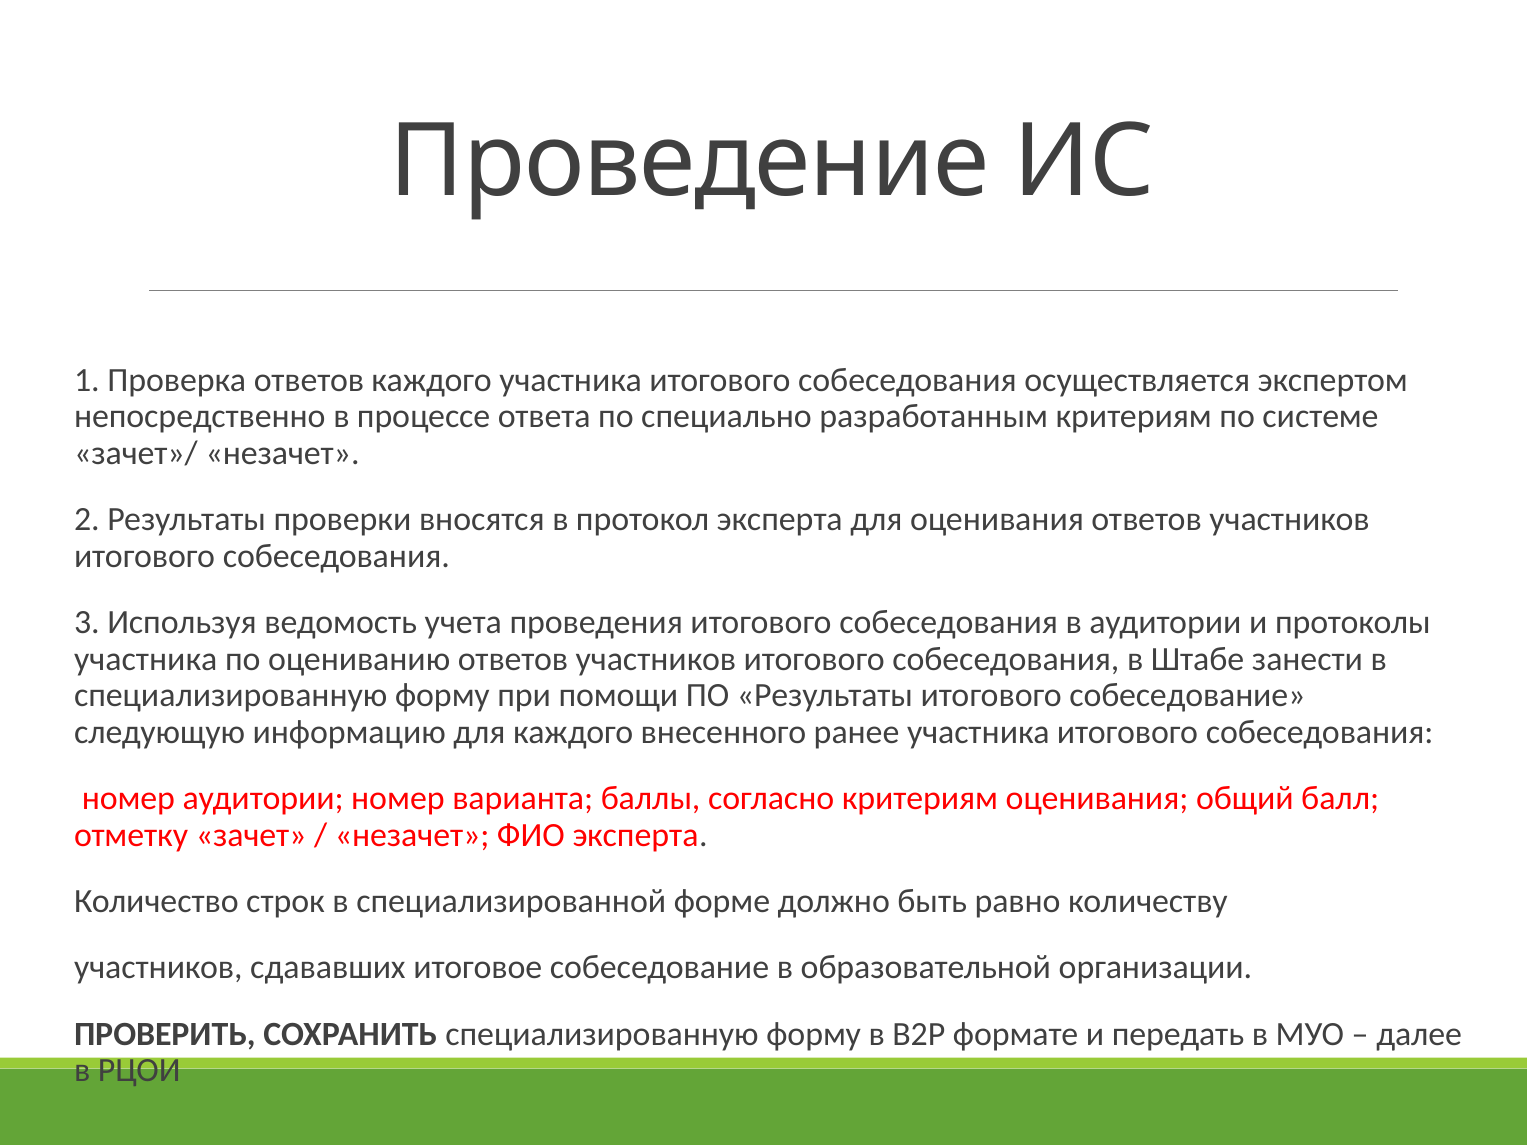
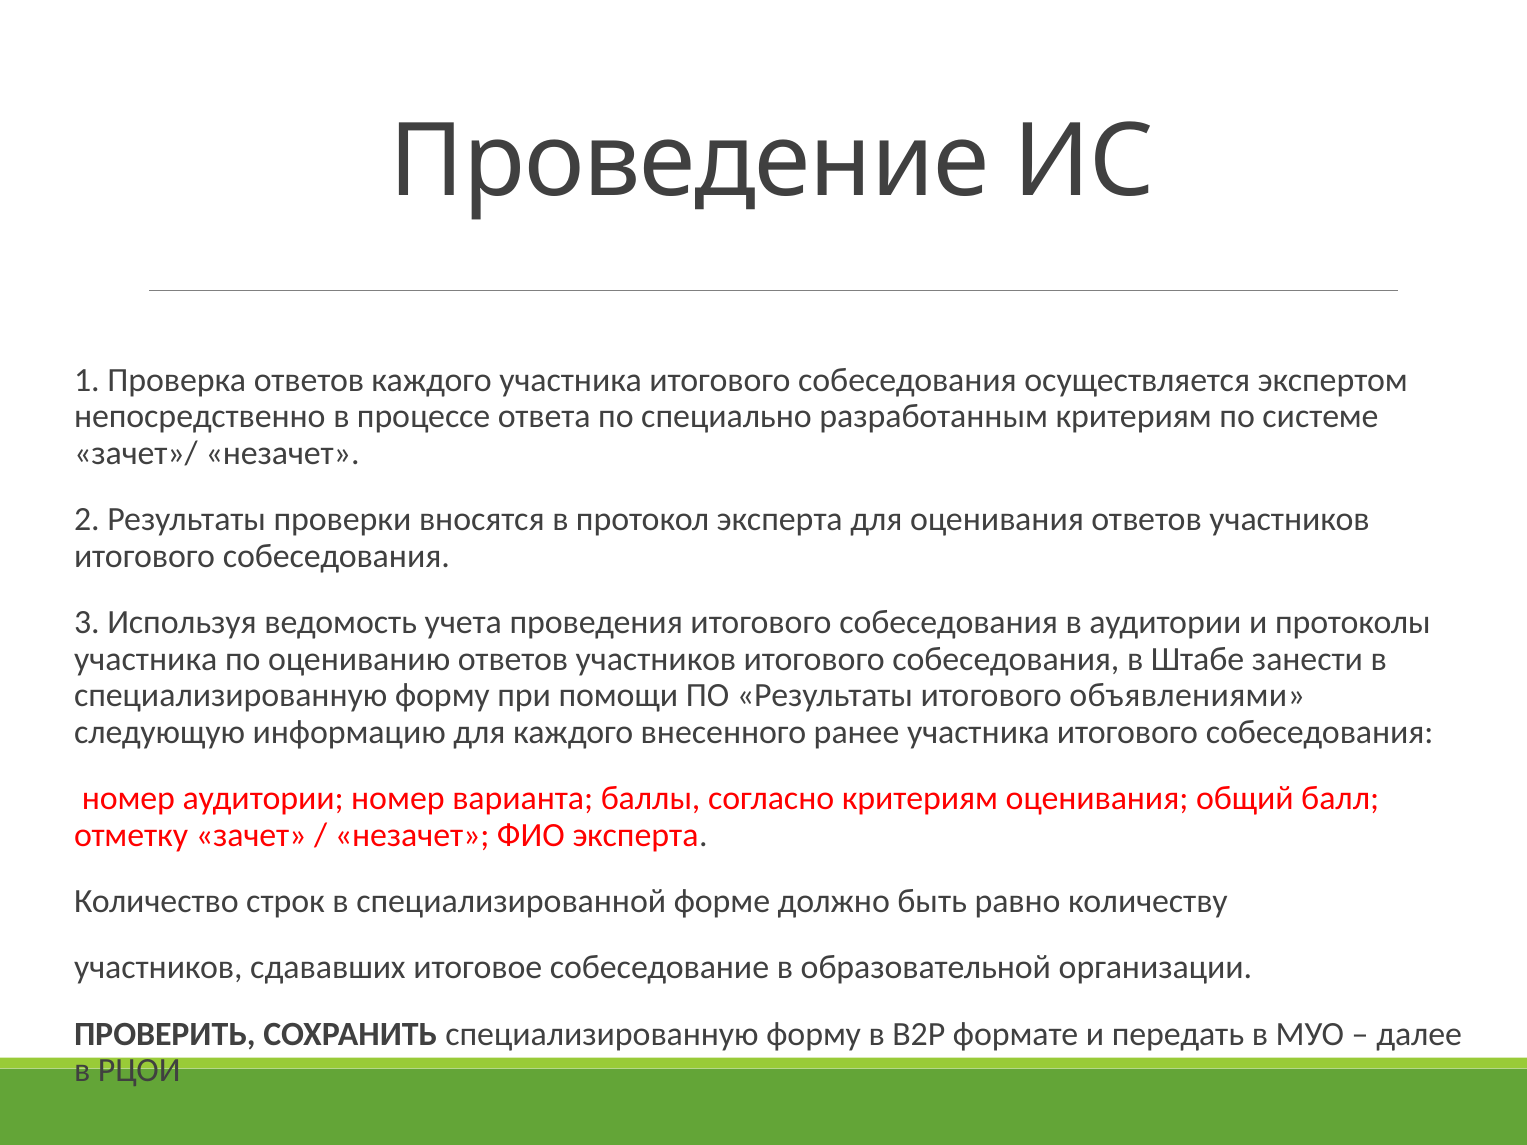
итогового собеседование: собеседование -> объявлениями
